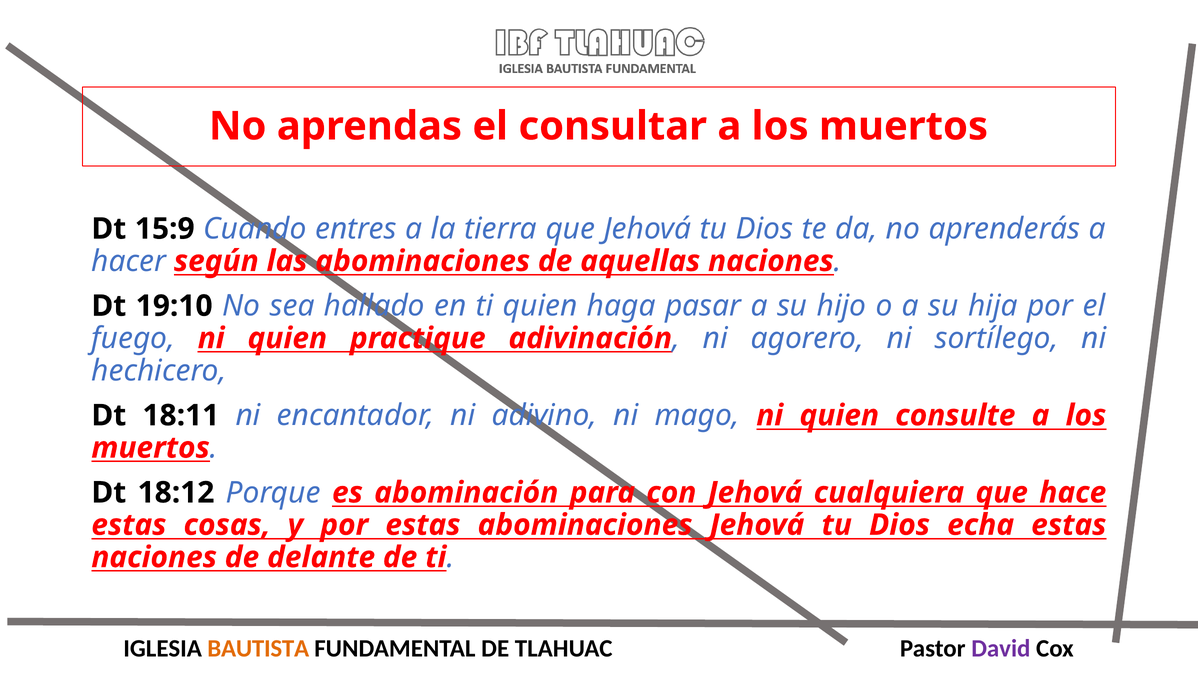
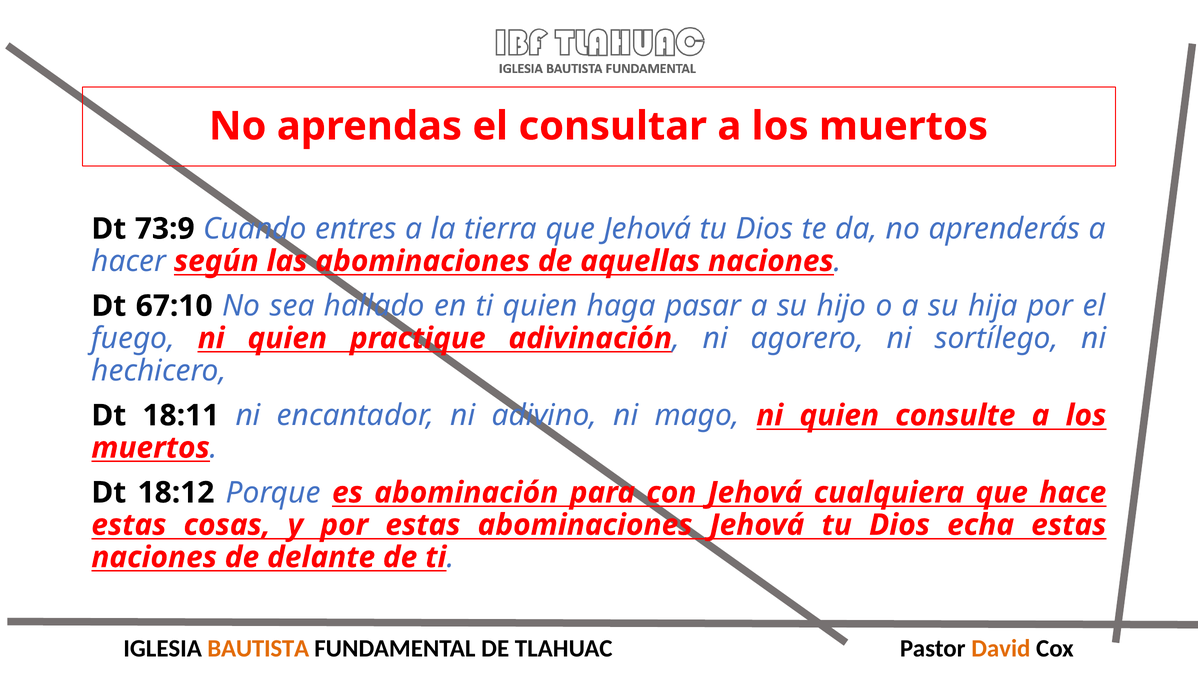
15:9: 15:9 -> 73:9
19:10: 19:10 -> 67:10
David colour: purple -> orange
